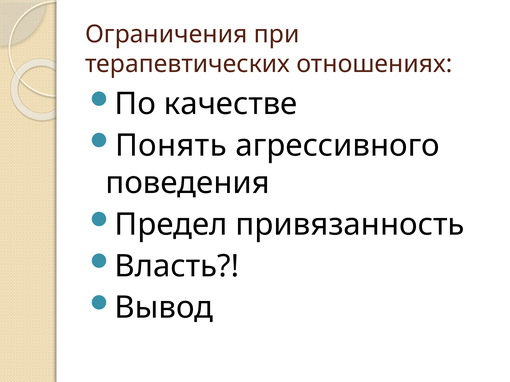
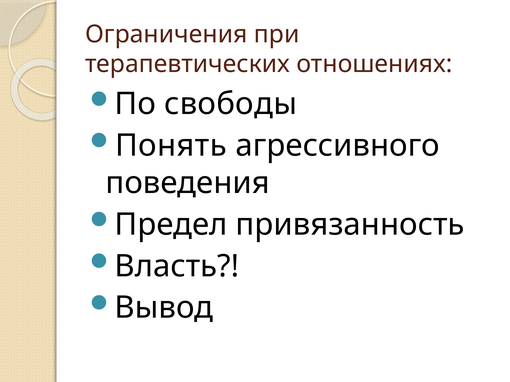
качестве: качестве -> свободы
